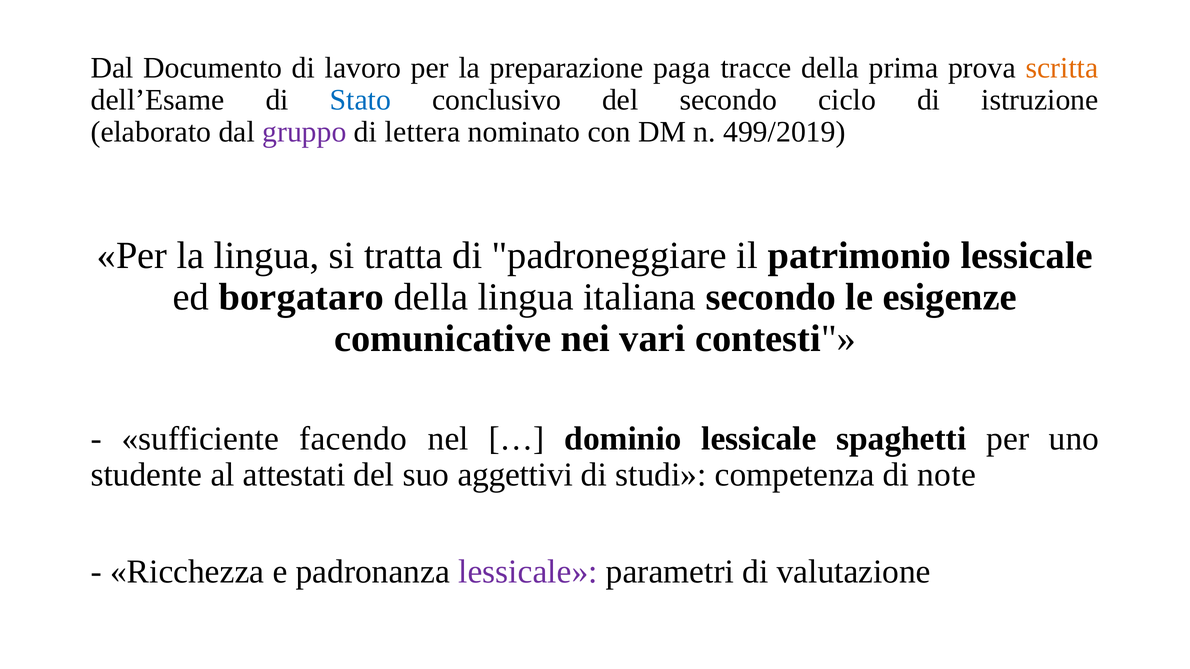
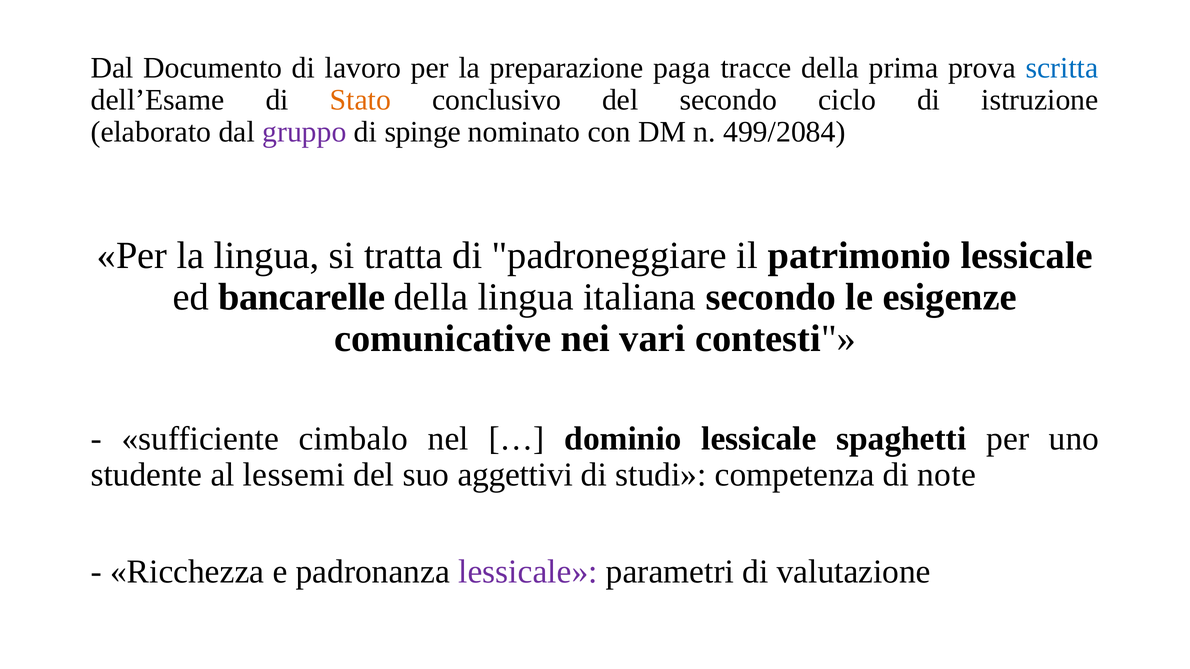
scritta colour: orange -> blue
Stato colour: blue -> orange
lettera: lettera -> spinge
499/2019: 499/2019 -> 499/2084
borgataro: borgataro -> bancarelle
facendo: facendo -> cimbalo
attestati: attestati -> lessemi
